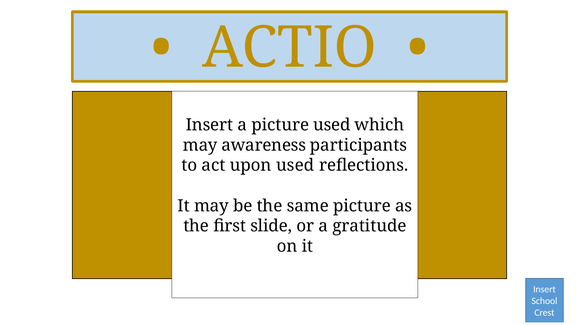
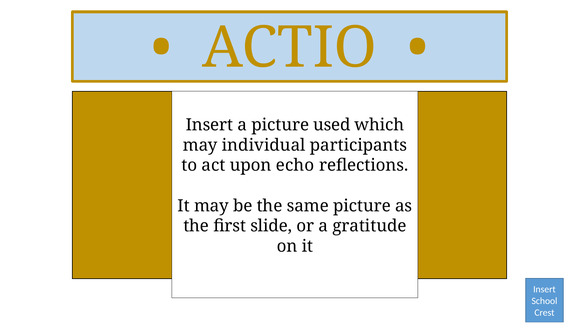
awareness: awareness -> individual
upon used: used -> echo
